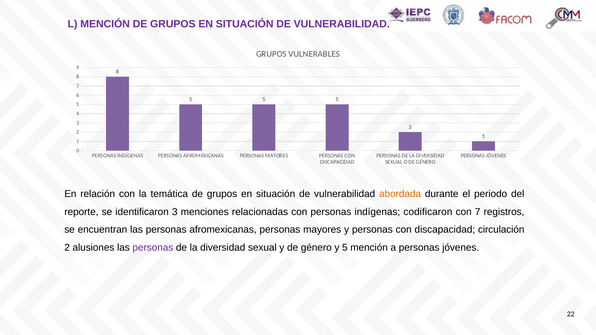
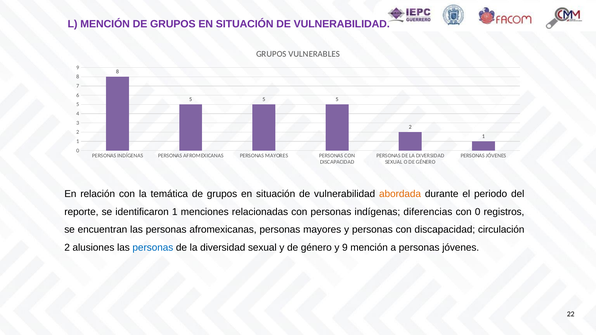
identificaron 3: 3 -> 1
codificaron: codificaron -> diferencias
con 7: 7 -> 0
personas at (153, 248) colour: purple -> blue
y 5: 5 -> 9
